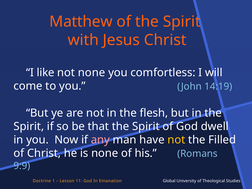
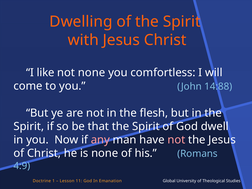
Matthew: Matthew -> Dwelling
14:19: 14:19 -> 14:88
not at (176, 140) colour: yellow -> pink
the Filled: Filled -> Jesus
9:9: 9:9 -> 4:9
